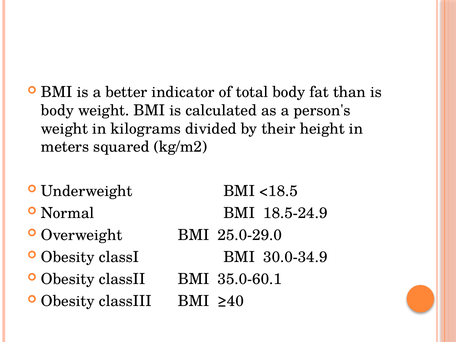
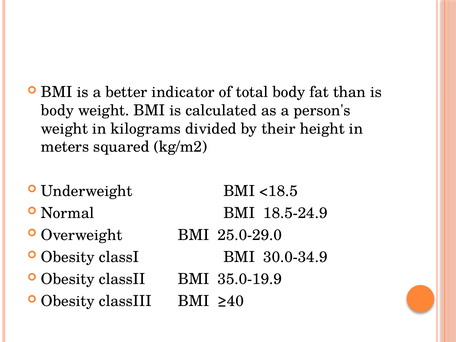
35.0-60.1: 35.0-60.1 -> 35.0-19.9
